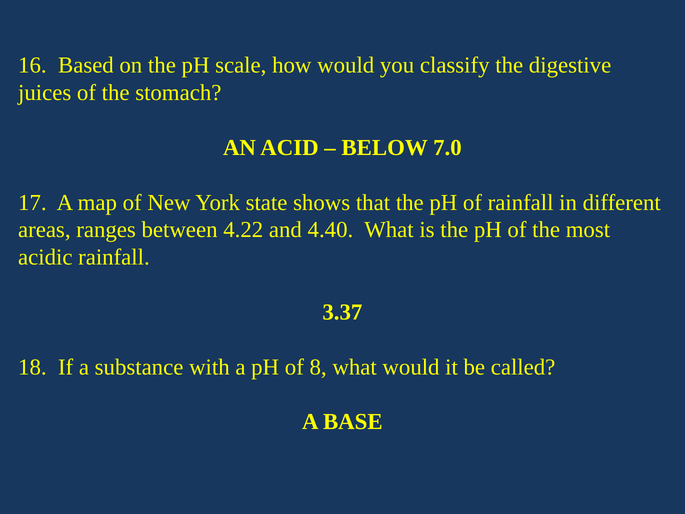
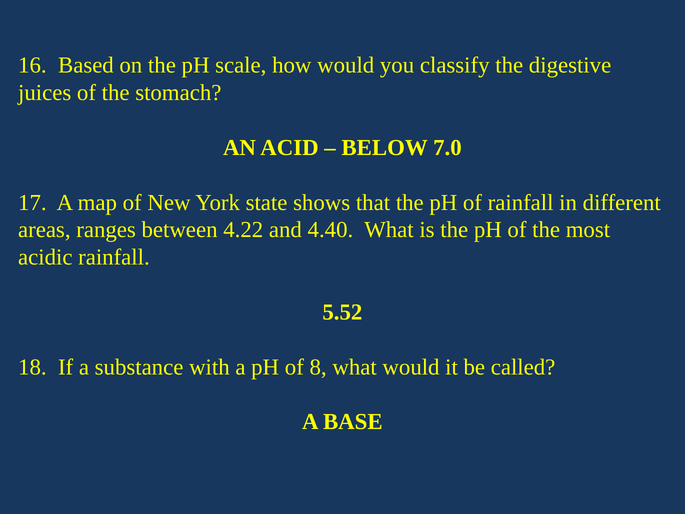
3.37: 3.37 -> 5.52
